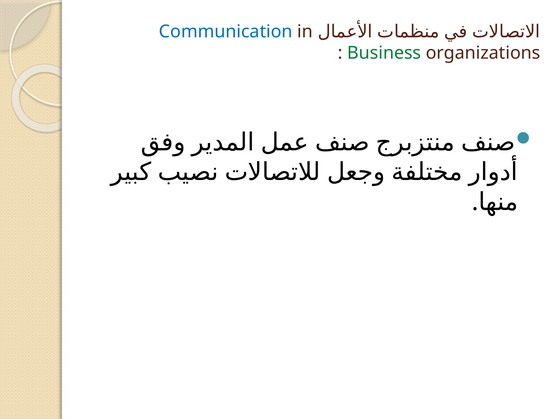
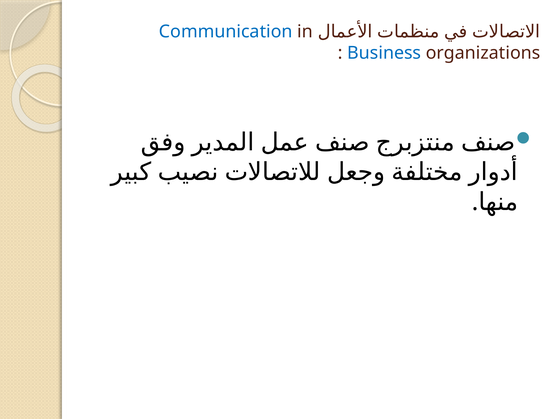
Business colour: green -> blue
